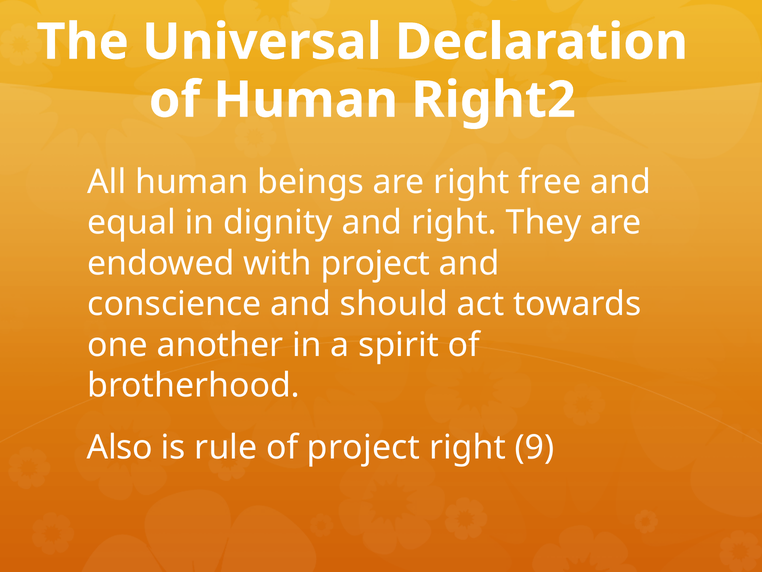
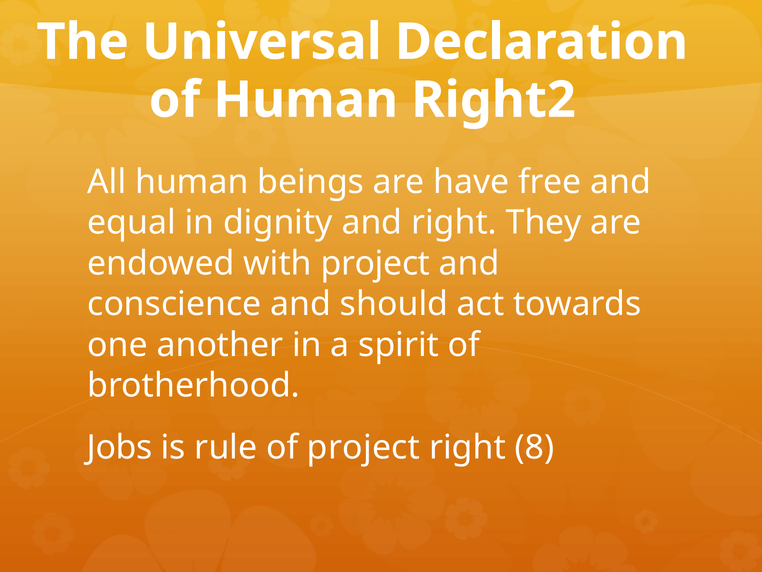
are right: right -> have
Also: Also -> Jobs
9: 9 -> 8
